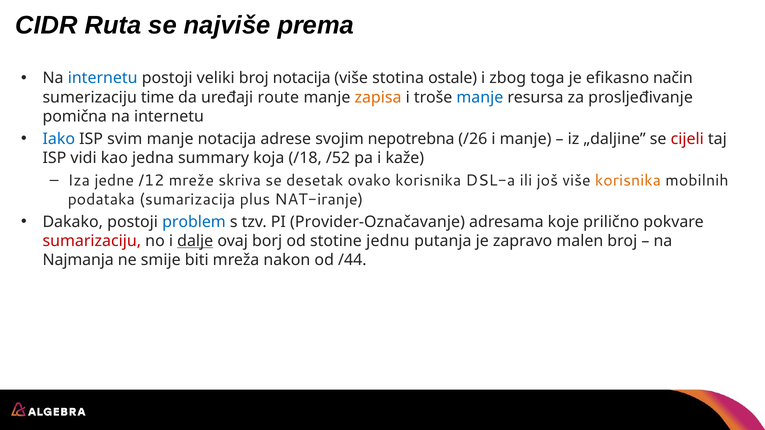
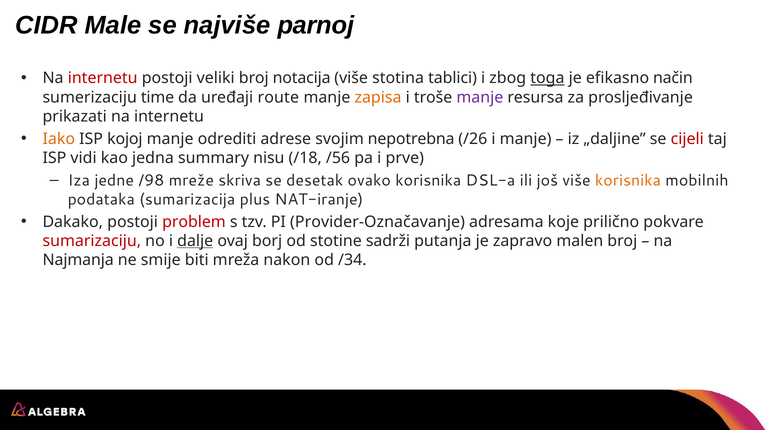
Ruta: Ruta -> Male
prema: prema -> parnoj
internetu at (103, 78) colour: blue -> red
ostale: ostale -> tablici
toga underline: none -> present
manje at (480, 97) colour: blue -> purple
pomična: pomična -> prikazati
Iako colour: blue -> orange
svim: svim -> kojoj
manje notacija: notacija -> odrediti
koja: koja -> nisu
/52: /52 -> /56
kaže: kaže -> prve
/12: /12 -> /98
problem colour: blue -> red
jednu: jednu -> sadrži
/44: /44 -> /34
